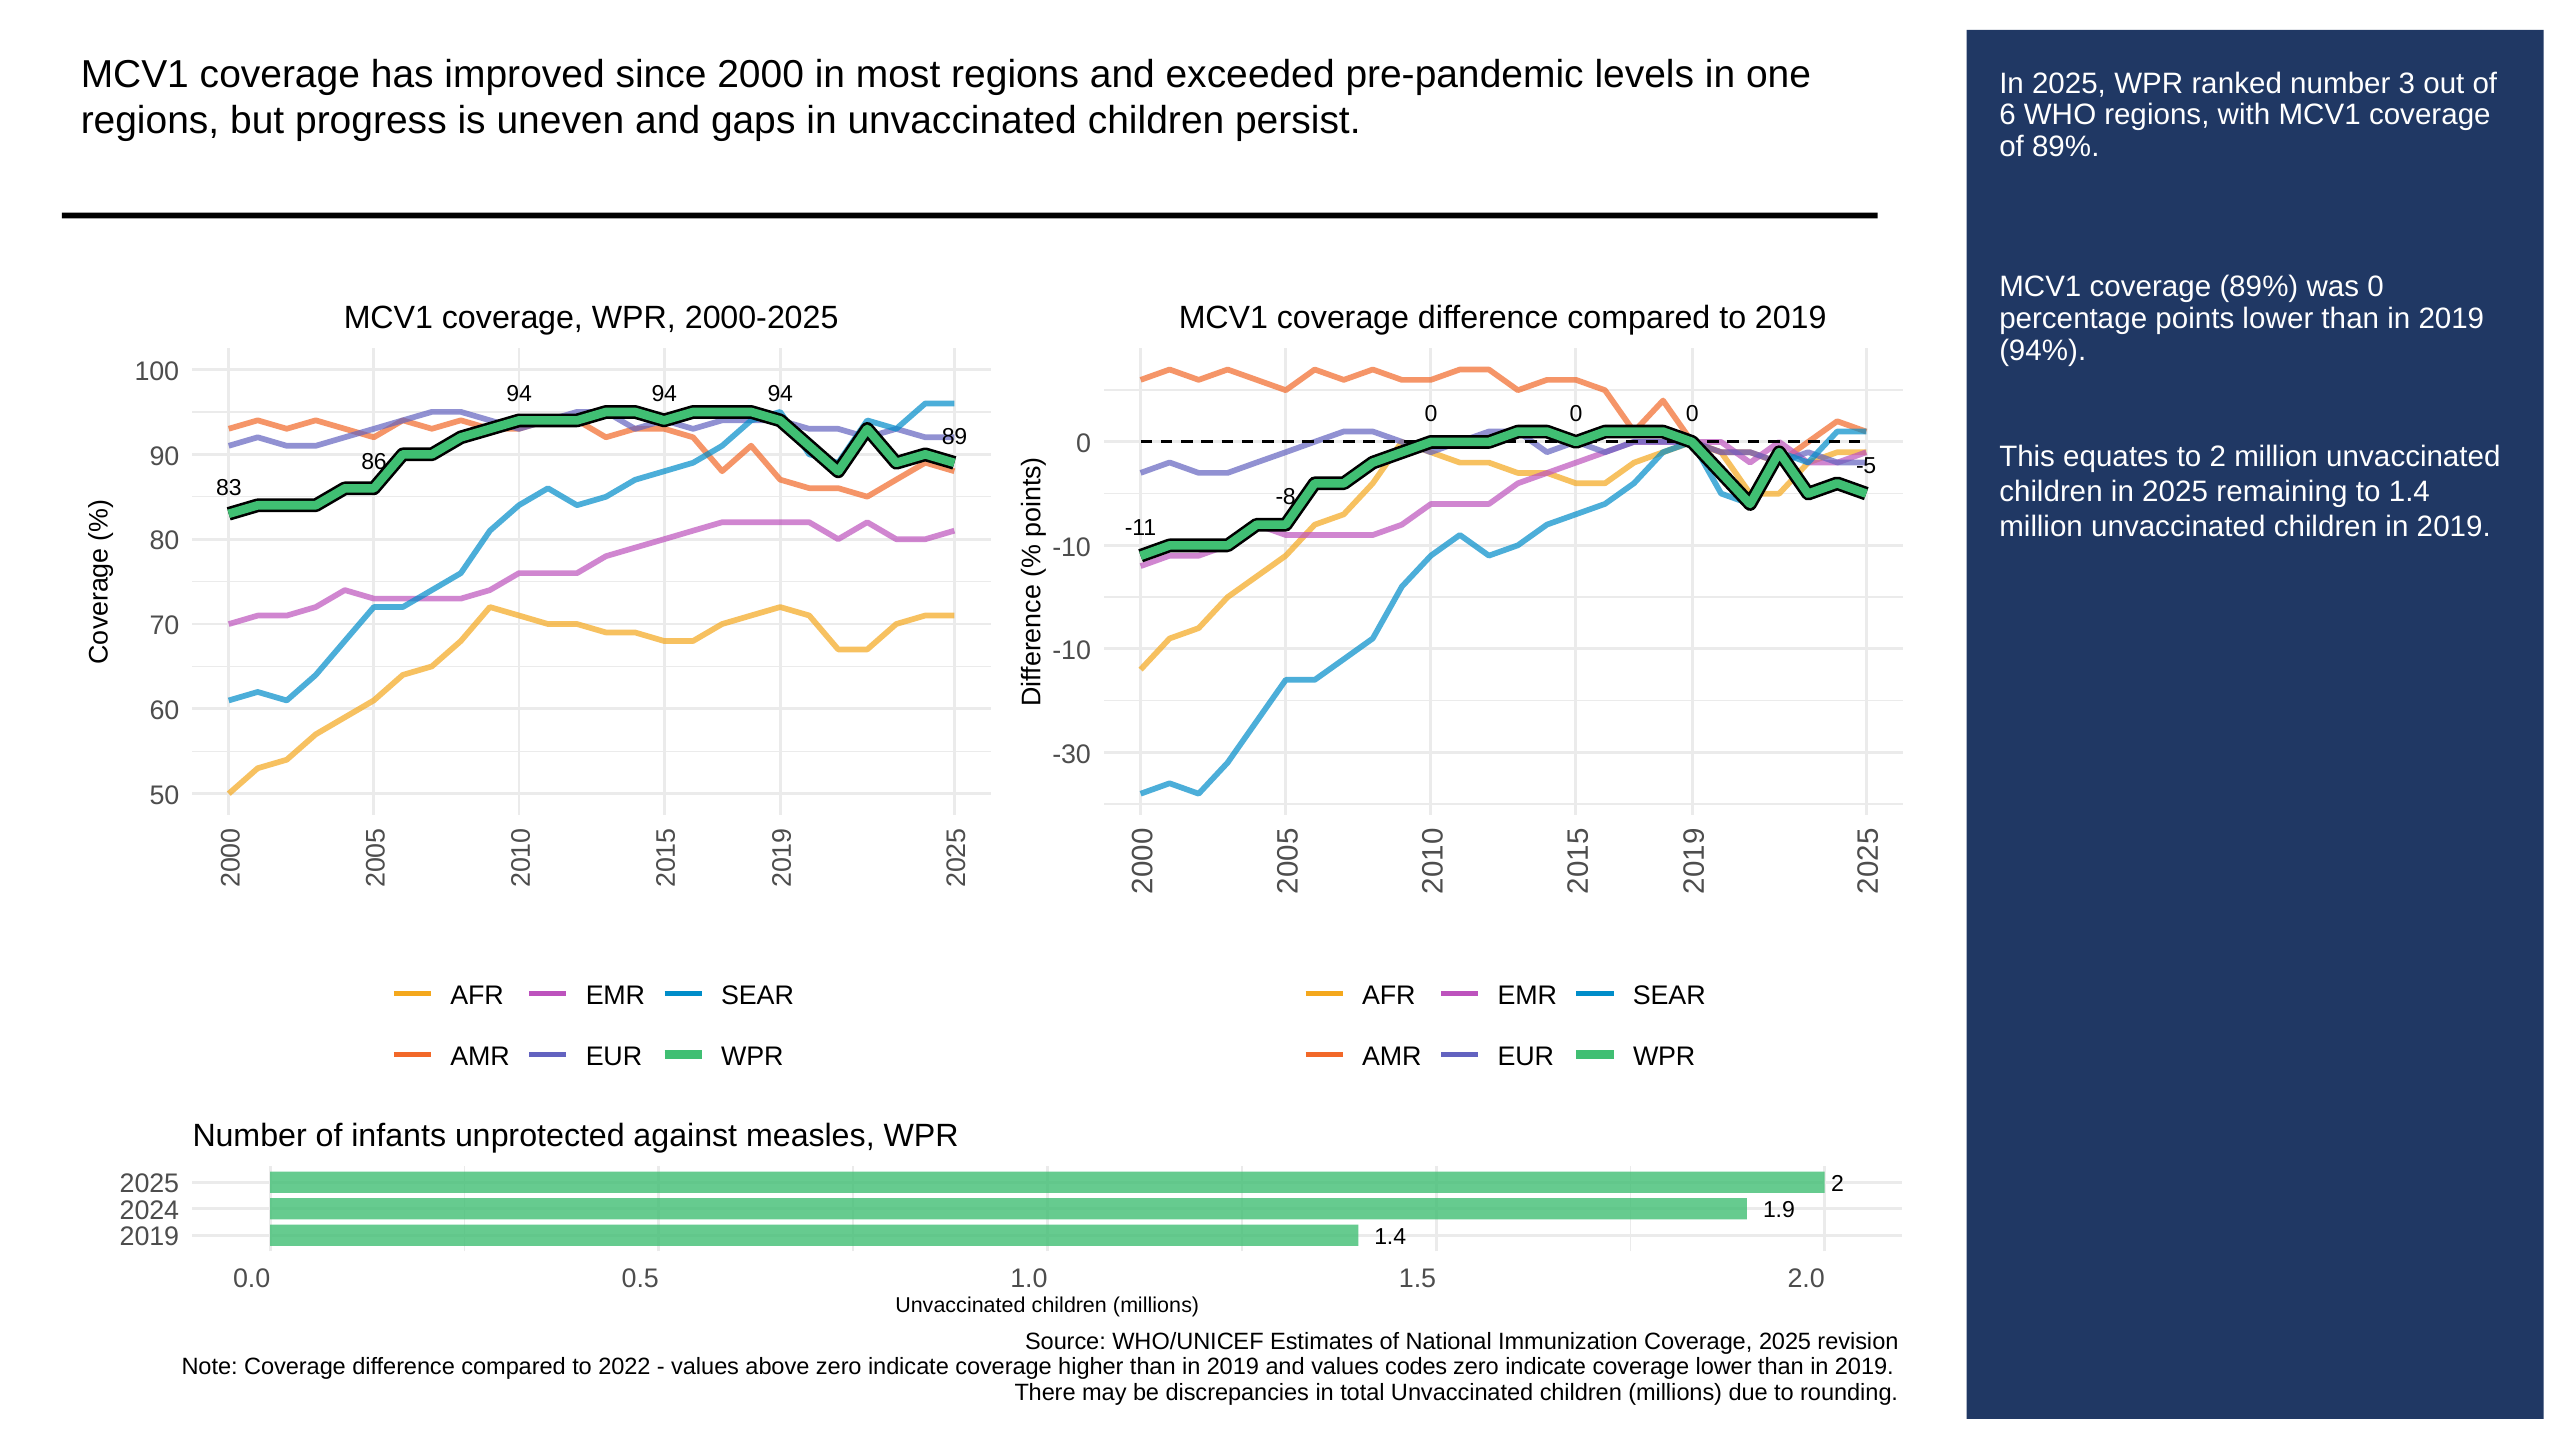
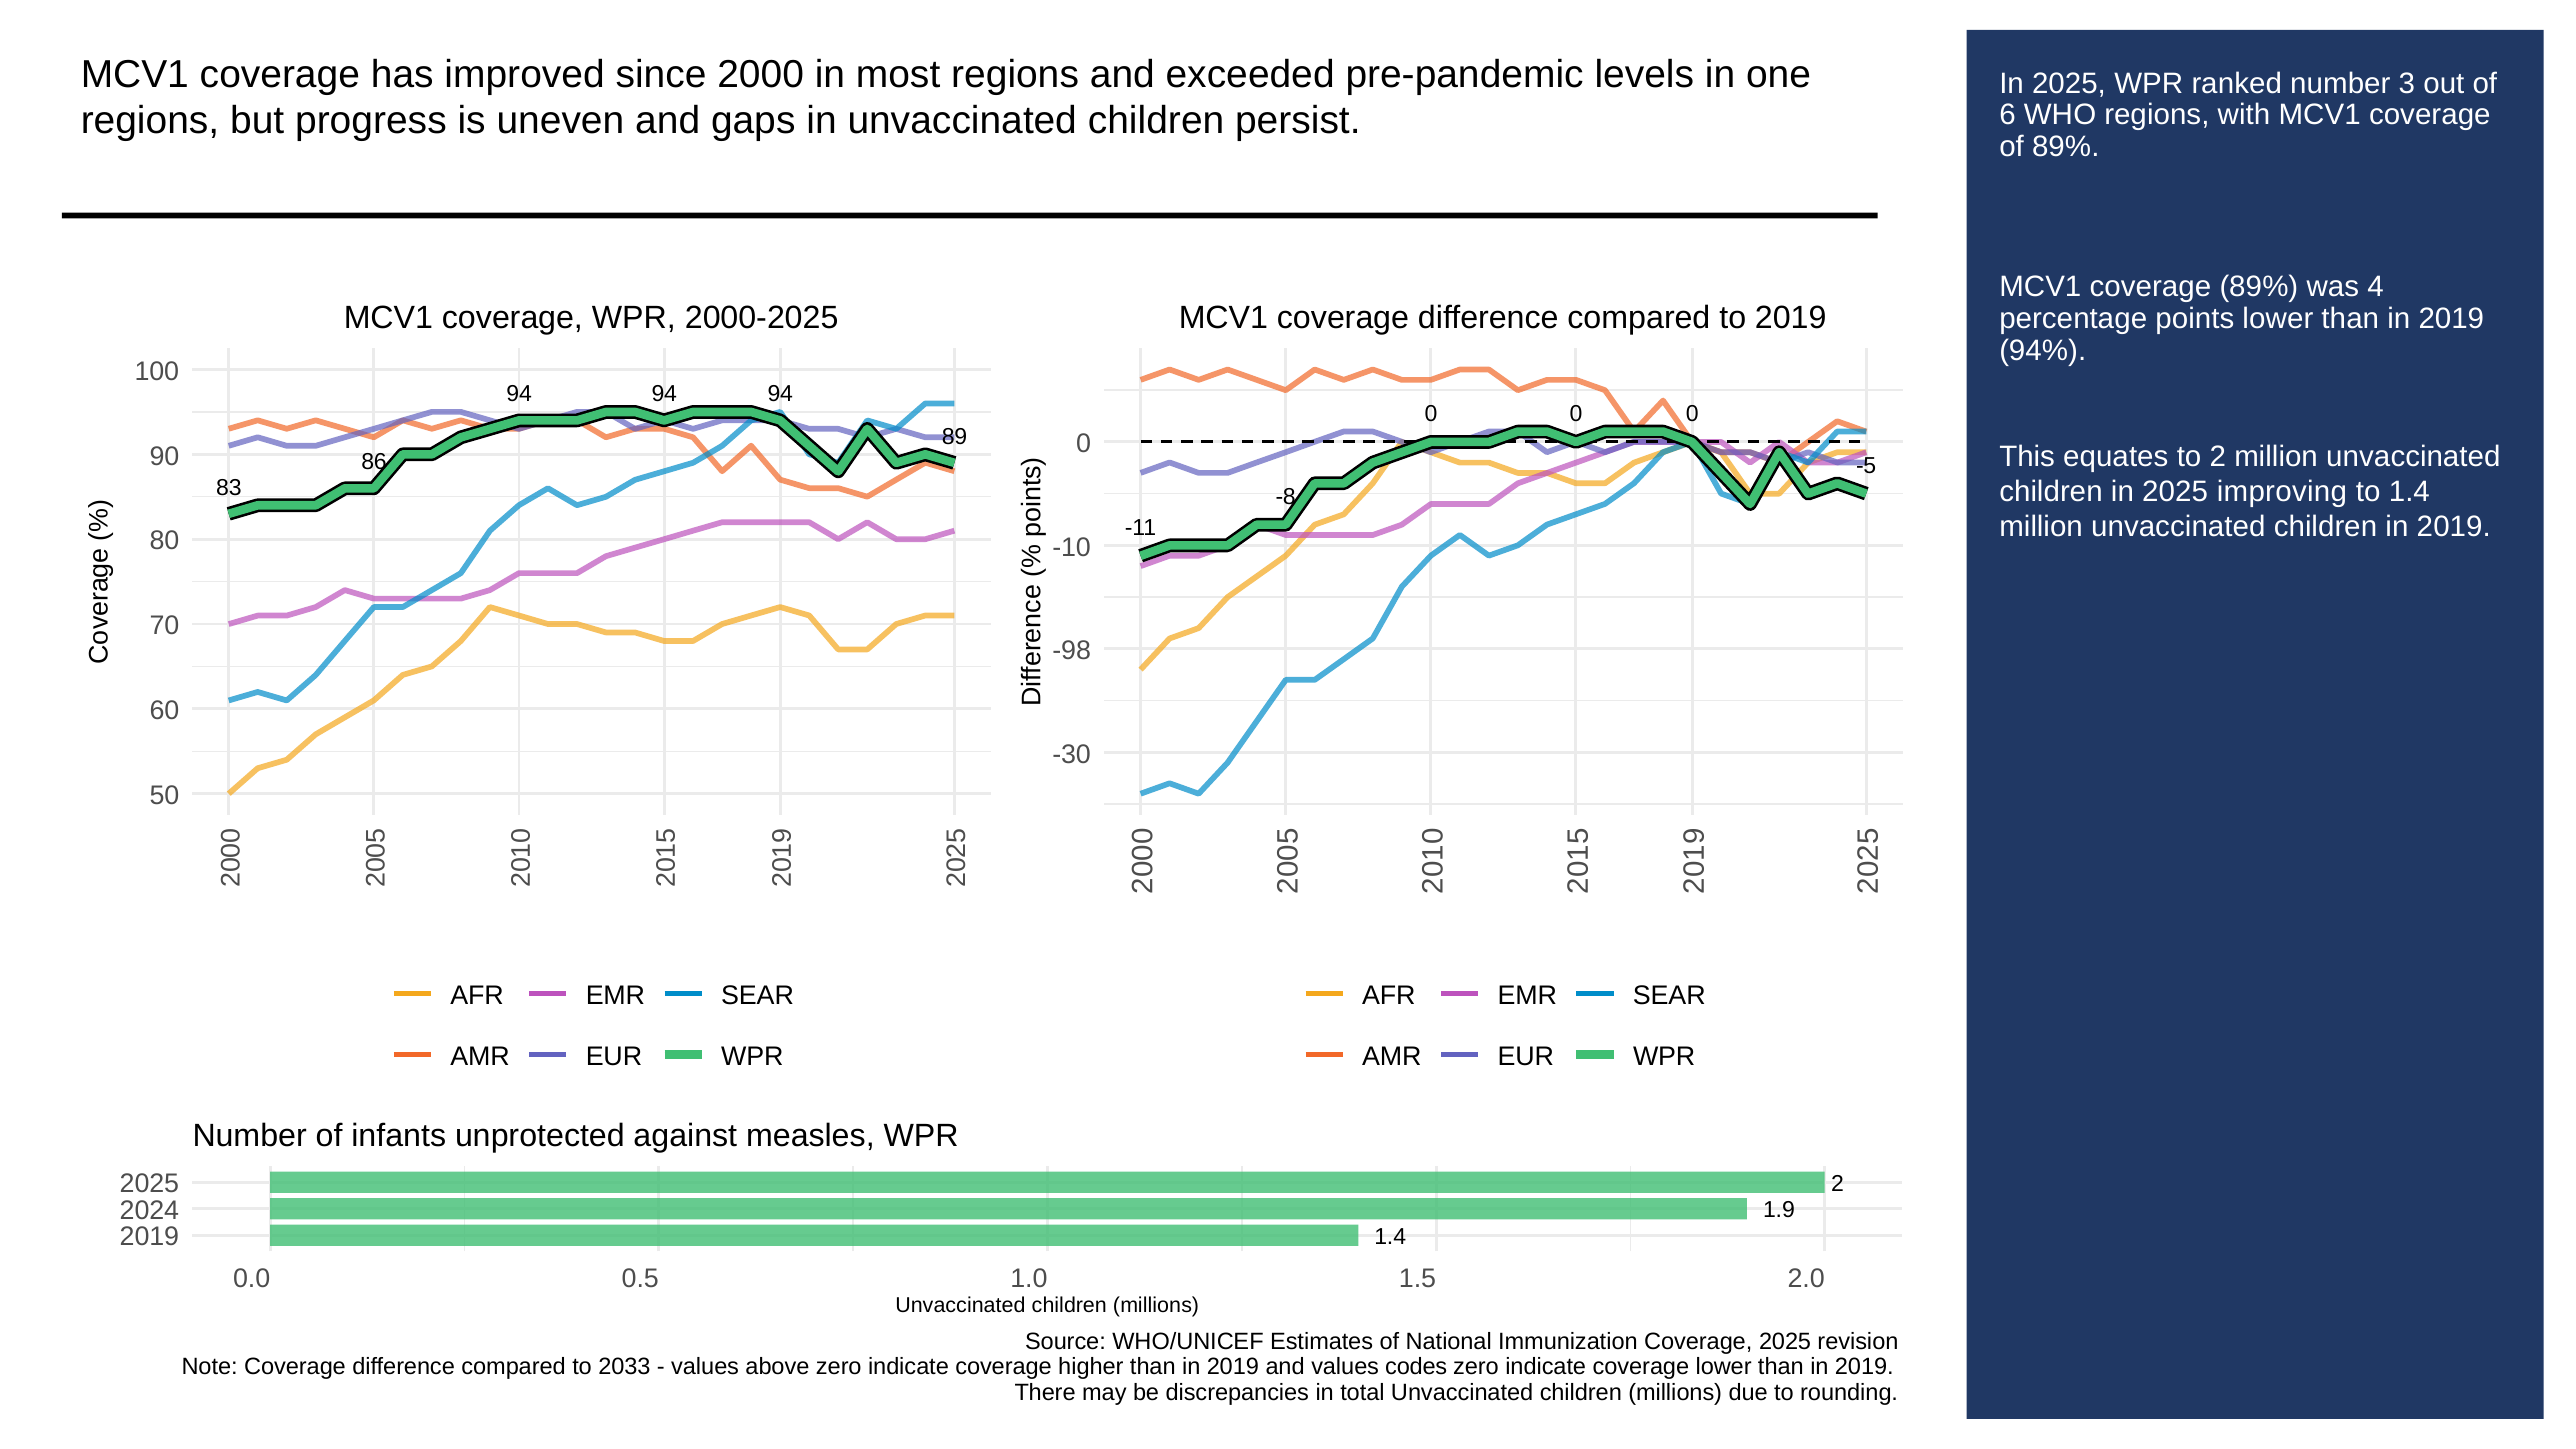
was 0: 0 -> 4
remaining: remaining -> improving
-10 at (1072, 651): -10 -> -98
2022: 2022 -> 2033
